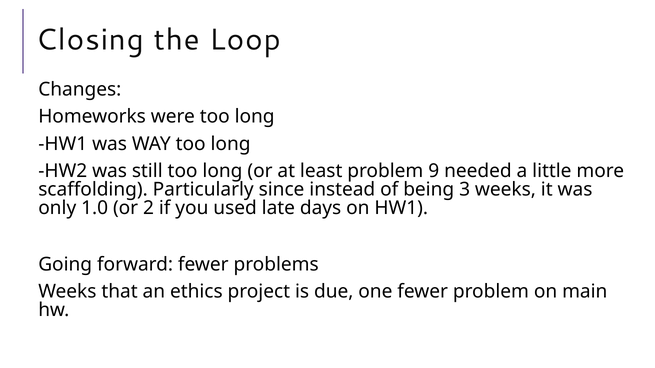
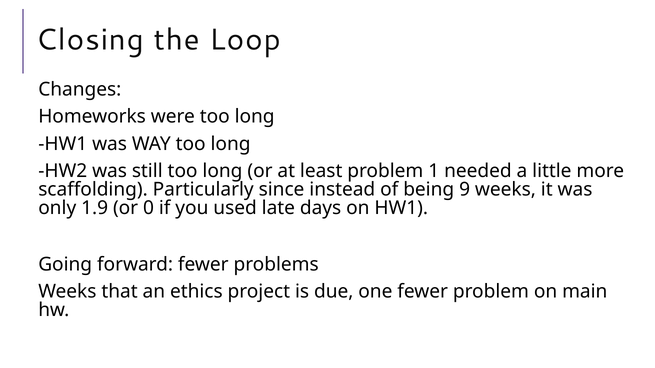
9: 9 -> 1
3: 3 -> 9
1.0: 1.0 -> 1.9
2: 2 -> 0
